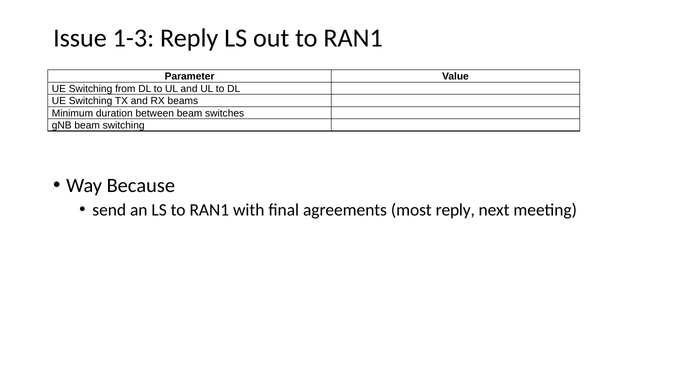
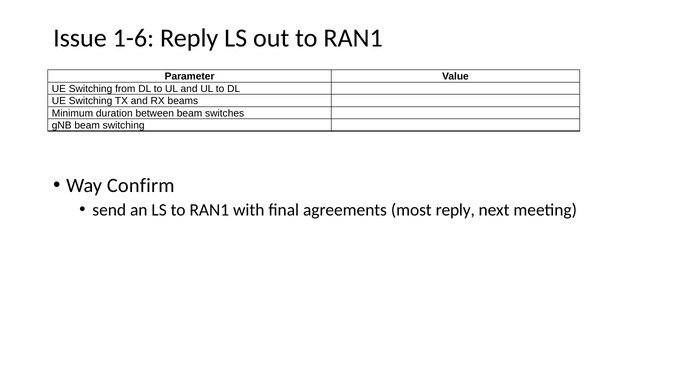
1-3: 1-3 -> 1-6
Because: Because -> Confirm
